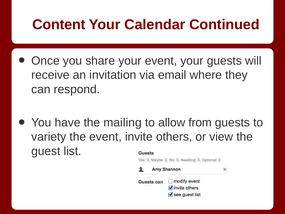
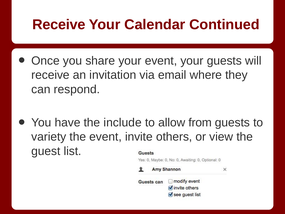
Content at (59, 25): Content -> Receive
mailing: mailing -> include
